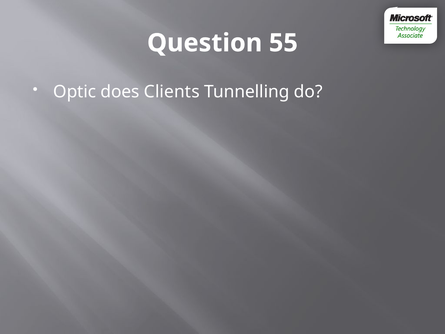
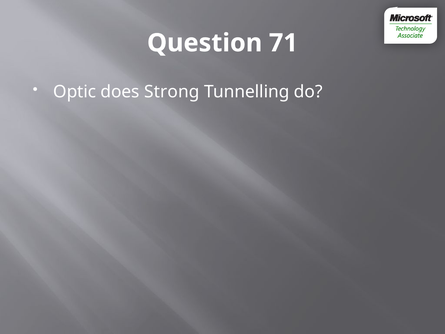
55: 55 -> 71
Clients: Clients -> Strong
